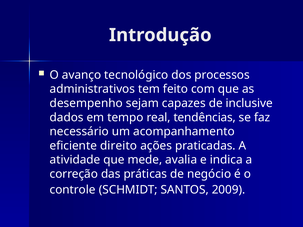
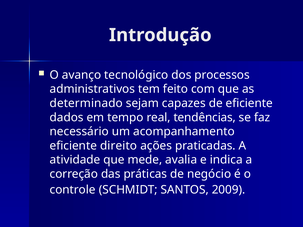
desempenho: desempenho -> determinado
de inclusive: inclusive -> eficiente
